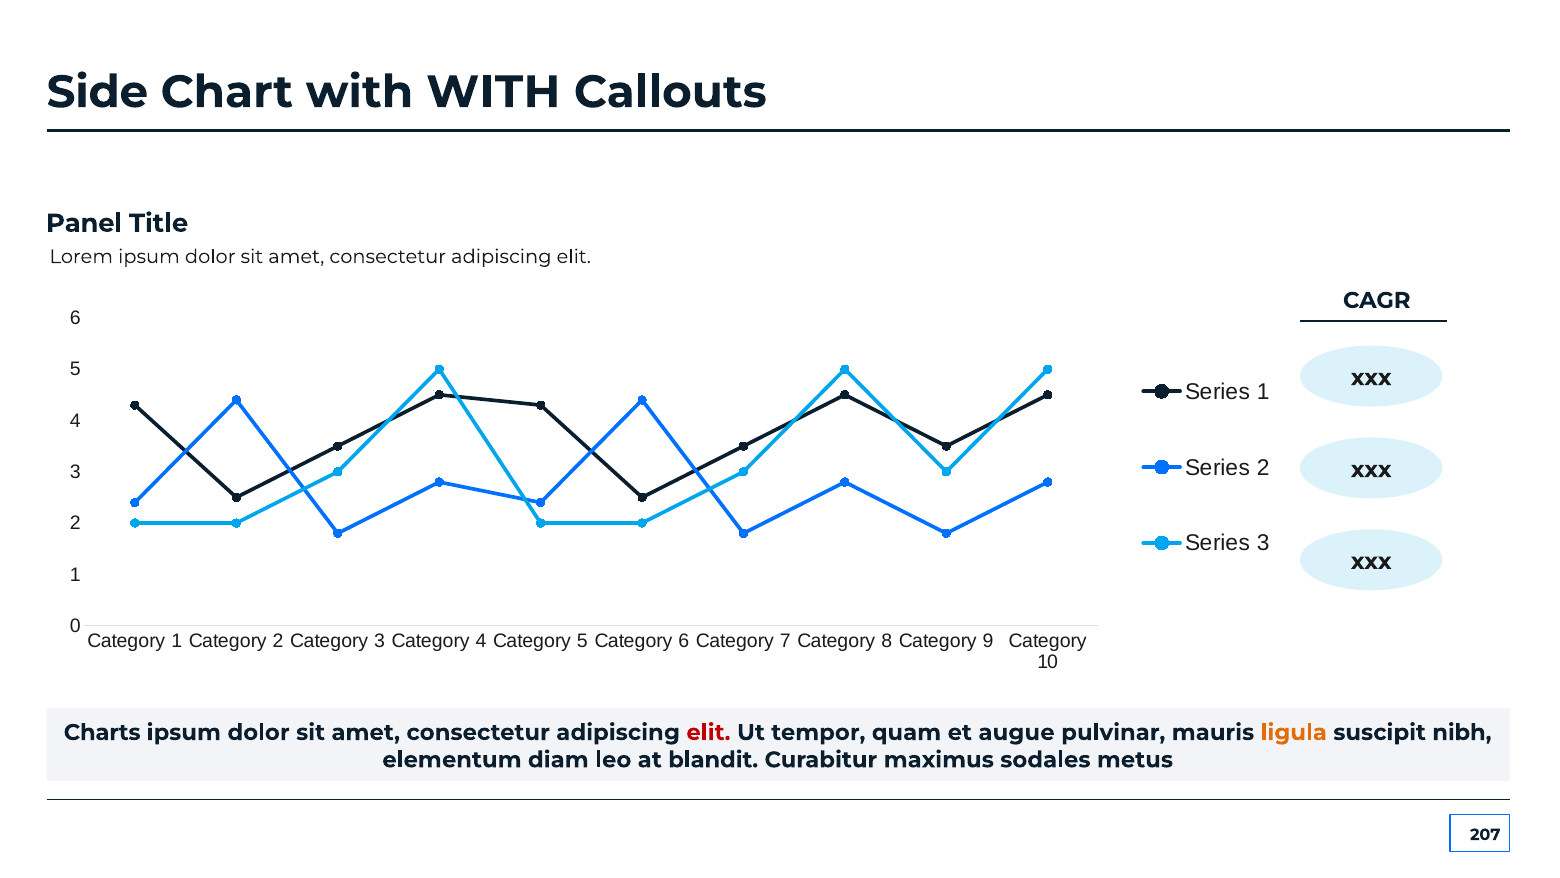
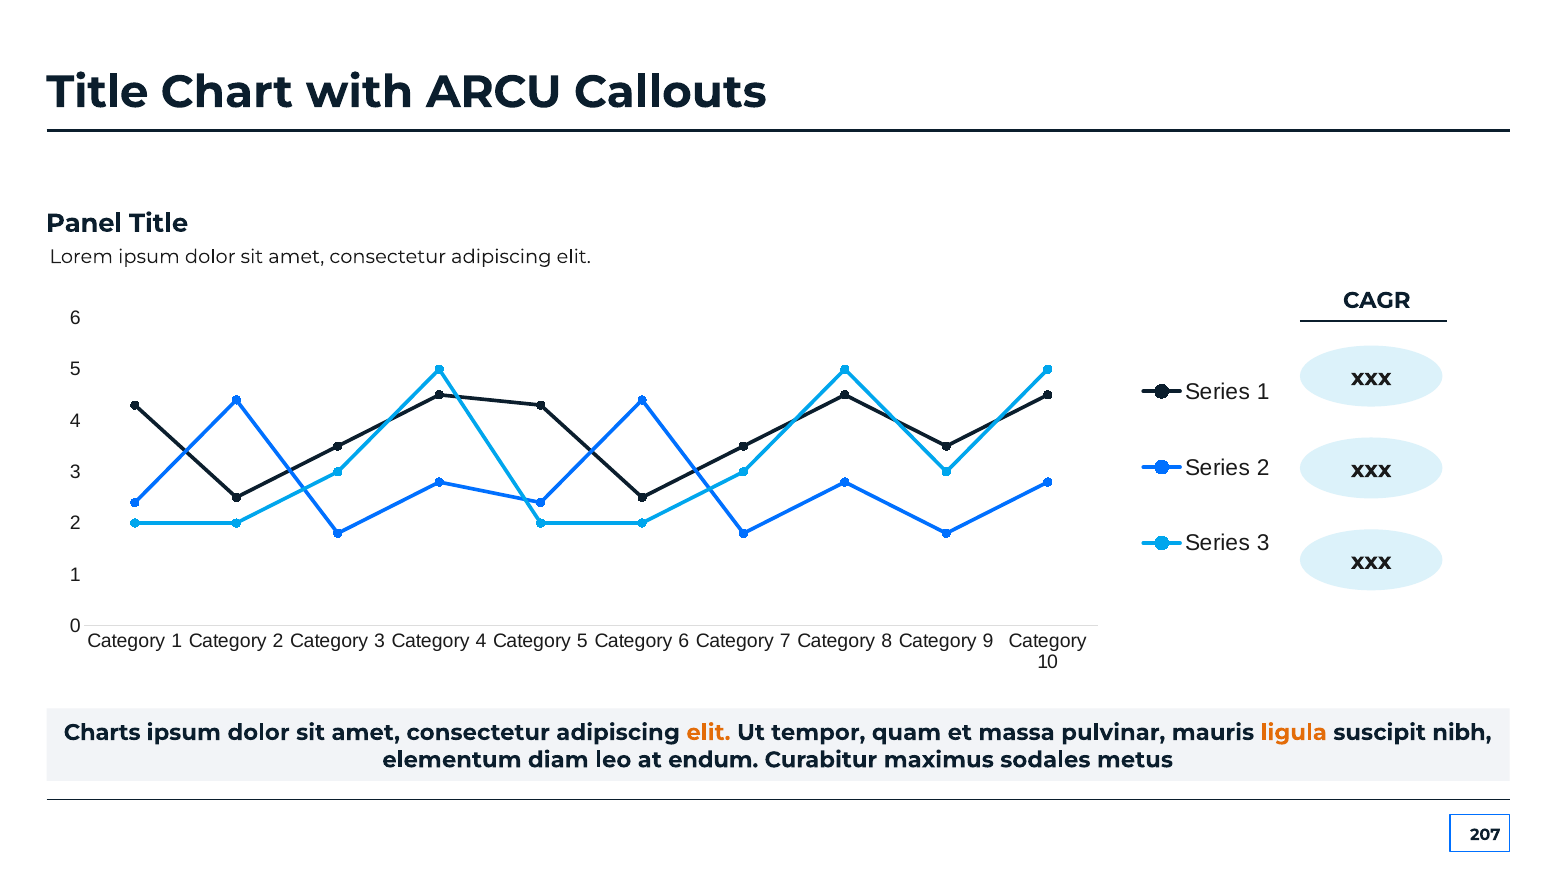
Side at (97, 92): Side -> Title
with WITH: WITH -> ARCU
elit at (708, 732) colour: red -> orange
augue: augue -> massa
blandit: blandit -> endum
